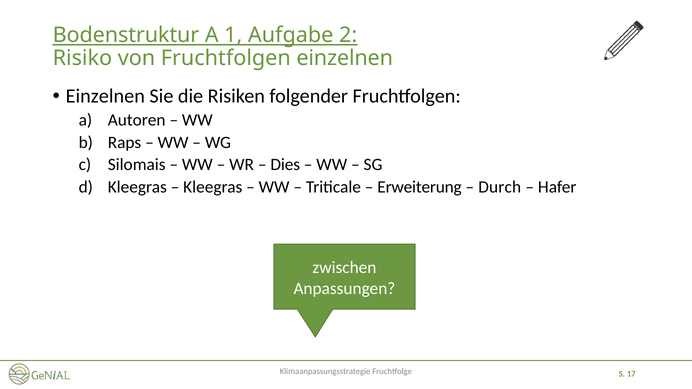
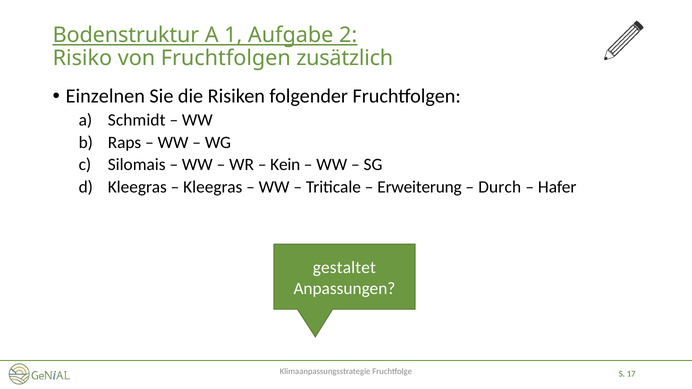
Fruchtfolgen einzelnen: einzelnen -> zusätzlich
Autoren: Autoren -> Schmidt
Dies: Dies -> Kein
zwischen: zwischen -> gestaltet
